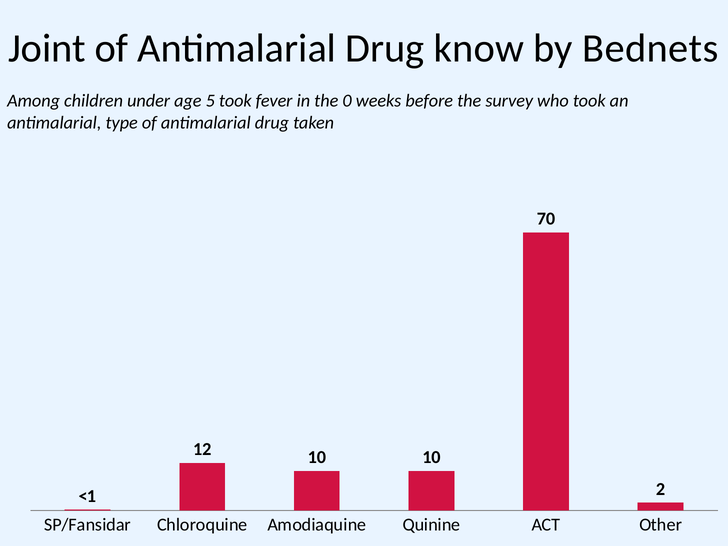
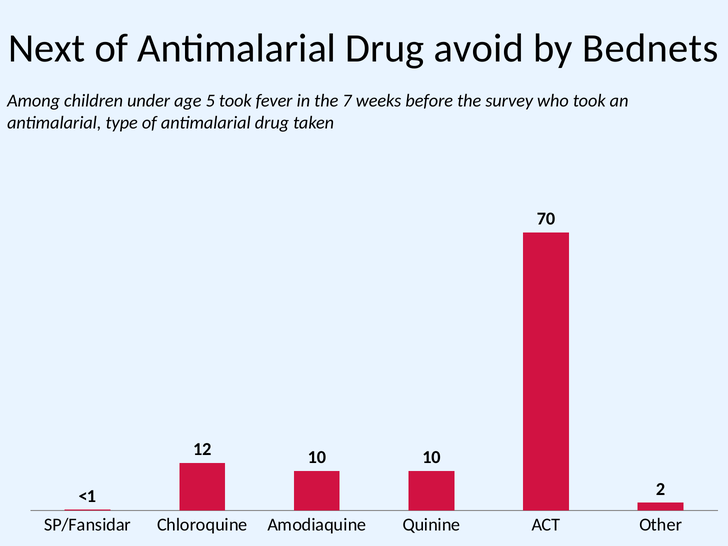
Joint: Joint -> Next
know: know -> avoid
0: 0 -> 7
